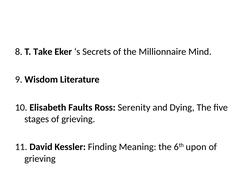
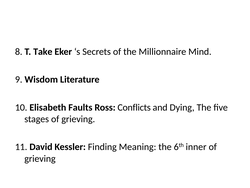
Serenity: Serenity -> Conflicts
upon: upon -> inner
